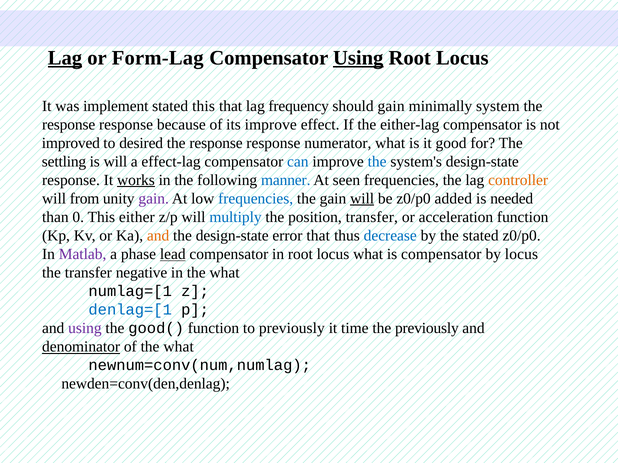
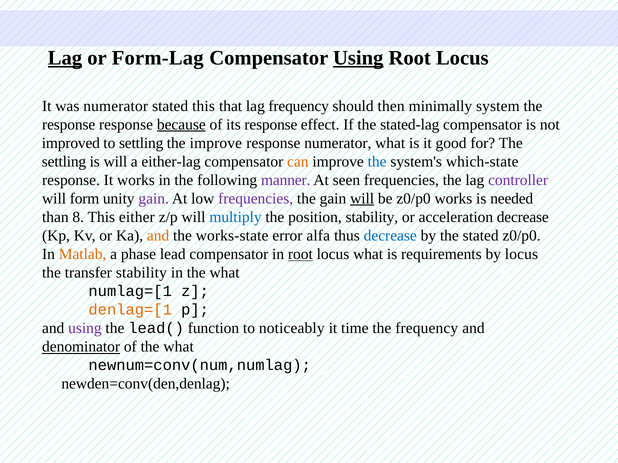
was implement: implement -> numerator
should gain: gain -> then
because underline: none -> present
its improve: improve -> response
either-lag: either-lag -> stated-lag
to desired: desired -> settling
response at (216, 143): response -> improve
effect-lag: effect-lag -> either-lag
can colour: blue -> orange
system's design-state: design-state -> which-state
works at (136, 180) underline: present -> none
manner colour: blue -> purple
controller colour: orange -> purple
from: from -> form
frequencies at (256, 199) colour: blue -> purple
z0/p0 added: added -> works
0: 0 -> 8
position transfer: transfer -> stability
acceleration function: function -> decrease
the design-state: design-state -> works-state
error that: that -> alfa
Matlab colour: purple -> orange
lead underline: present -> none
root at (300, 254) underline: none -> present
is compensator: compensator -> requirements
transfer negative: negative -> stability
denlag=[1 colour: blue -> orange
good(: good( -> lead(
to previously: previously -> noticeably
the previously: previously -> frequency
